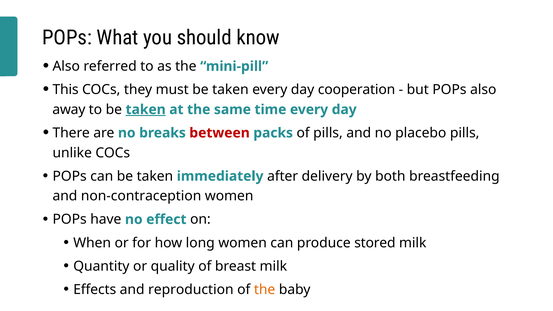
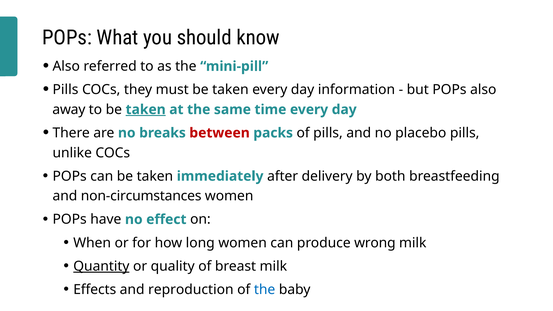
This at (66, 90): This -> Pills
cooperation: cooperation -> information
non-contraception: non-contraception -> non-circumstances
stored: stored -> wrong
Quantity underline: none -> present
the at (265, 290) colour: orange -> blue
